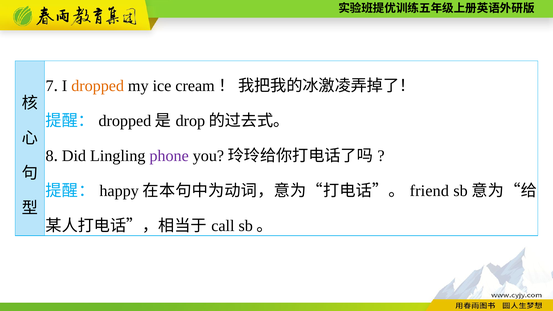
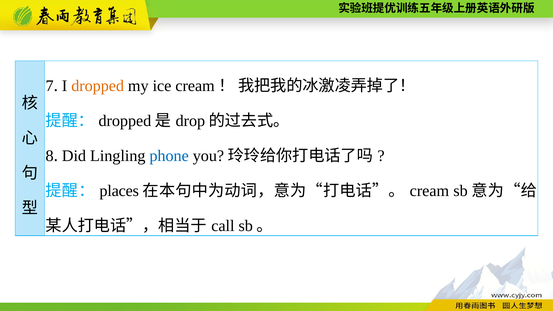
phone colour: purple -> blue
happy: happy -> places
friend at (429, 191): friend -> cream
